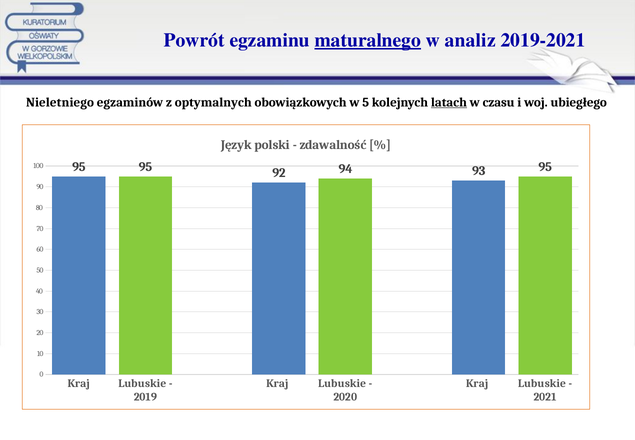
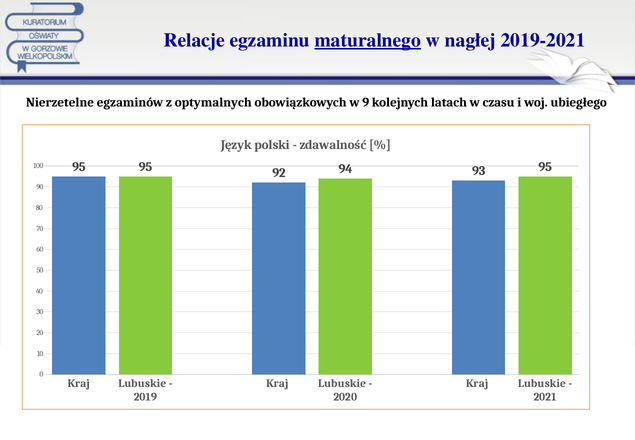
Powrót: Powrót -> Relacje
analiz: analiz -> nagłej
Nieletniego: Nieletniego -> Nierzetelne
5: 5 -> 9
latach underline: present -> none
